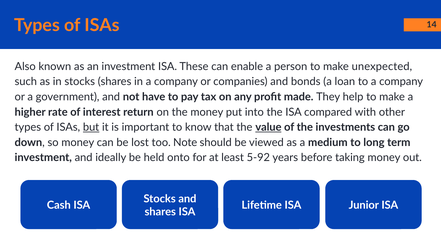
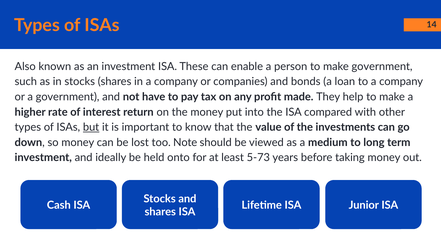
make unexpected: unexpected -> government
value underline: present -> none
5-92: 5-92 -> 5-73
